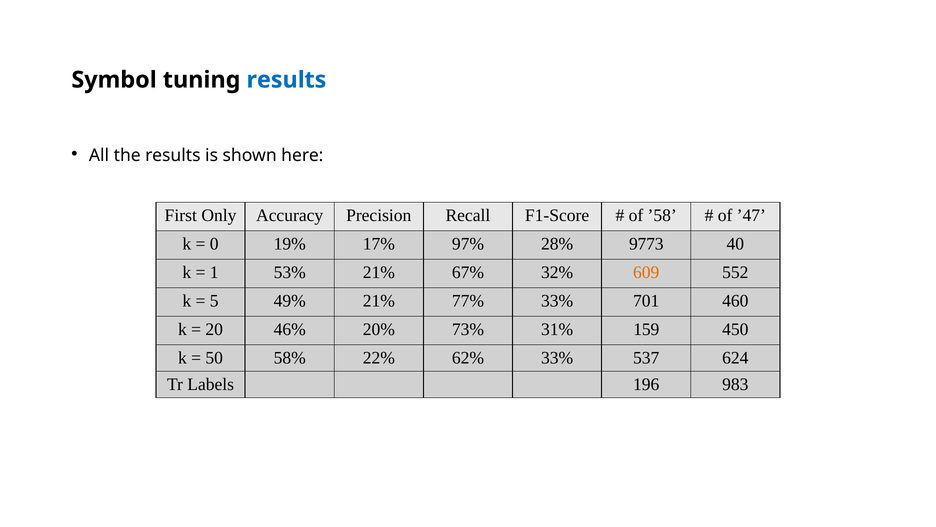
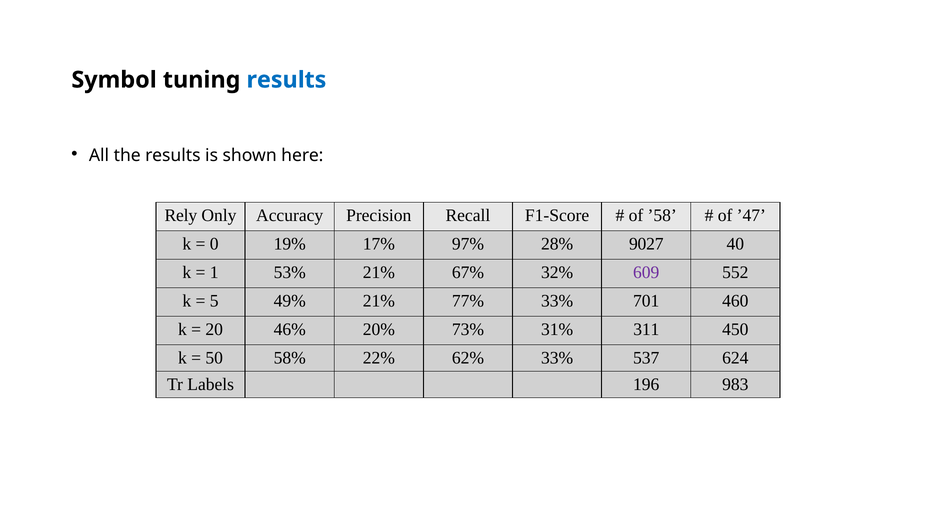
First: First -> Rely
9773: 9773 -> 9027
609 colour: orange -> purple
159: 159 -> 311
